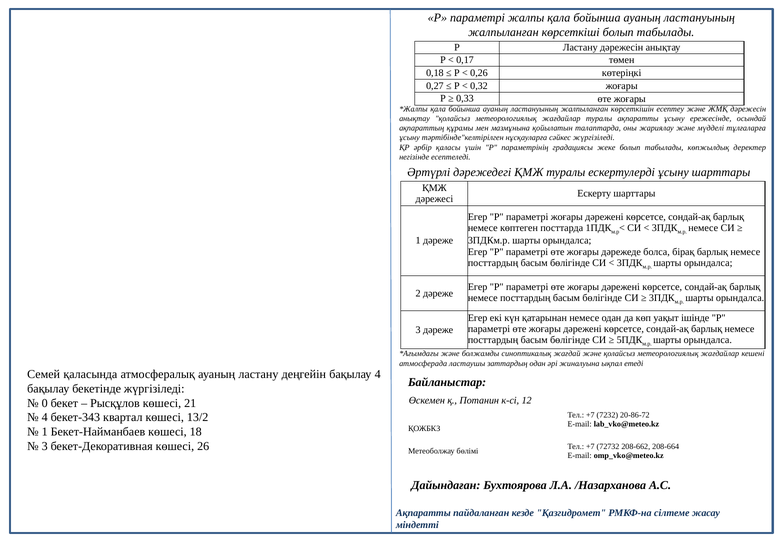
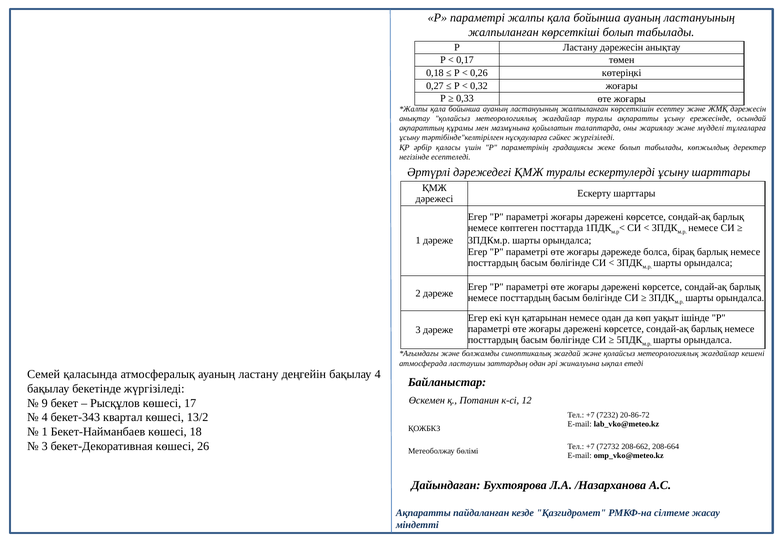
0: 0 -> 9
21: 21 -> 17
